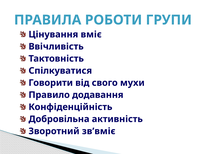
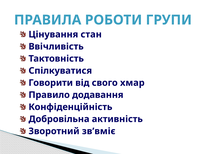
вміє: вміє -> стан
мухи: мухи -> хмар
